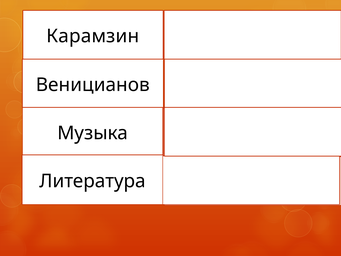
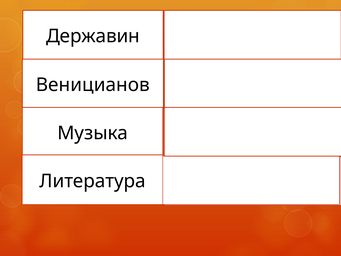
Карамзин at (93, 36): Карамзин -> Державин
